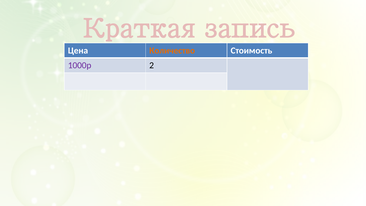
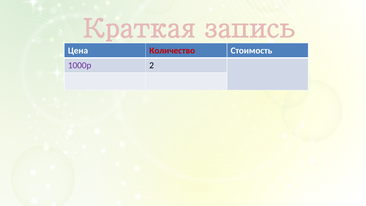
Количество colour: orange -> red
